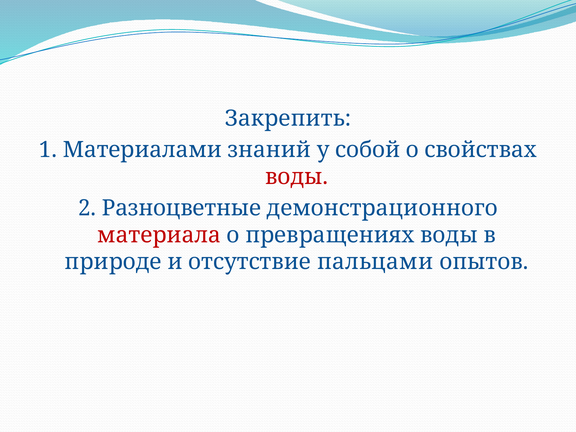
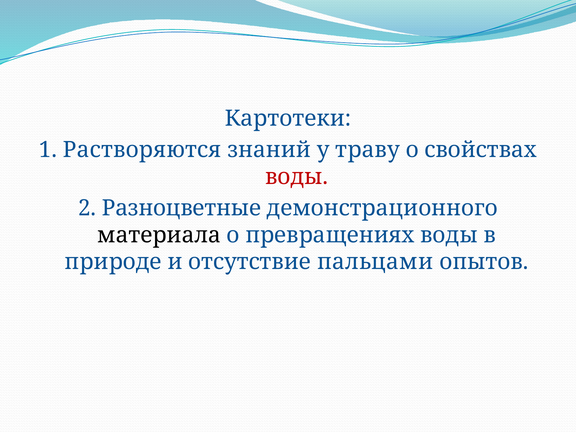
Закрепить: Закрепить -> Картотеки
Материалами: Материалами -> Растворяются
собой: собой -> траву
материала colour: red -> black
